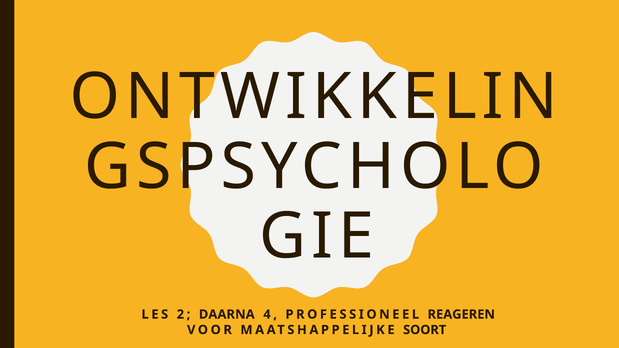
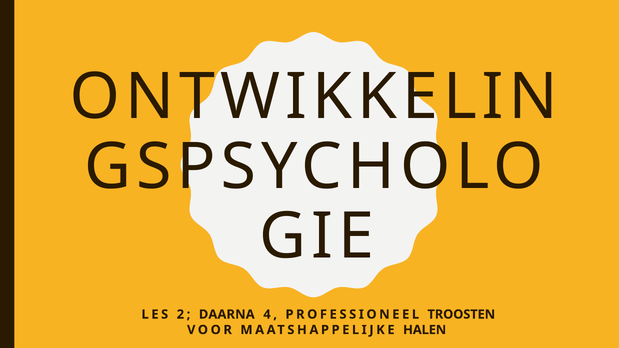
REAGEREN: REAGEREN -> TROOSTEN
SOORT: SOORT -> HALEN
